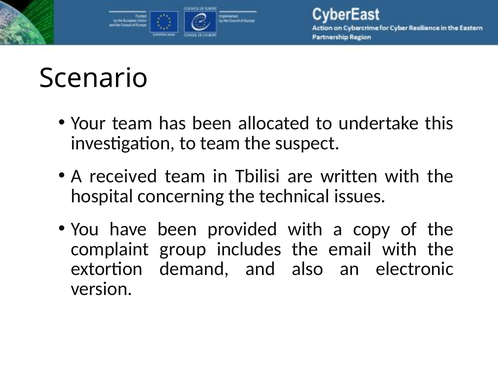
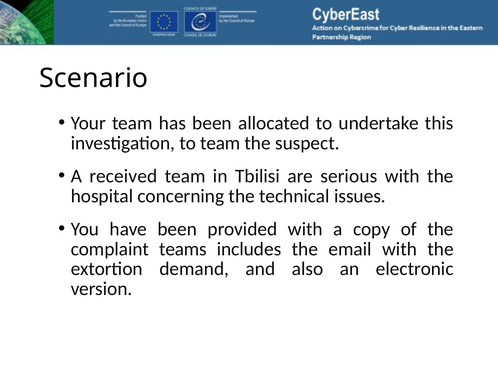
written: written -> serious
group: group -> teams
